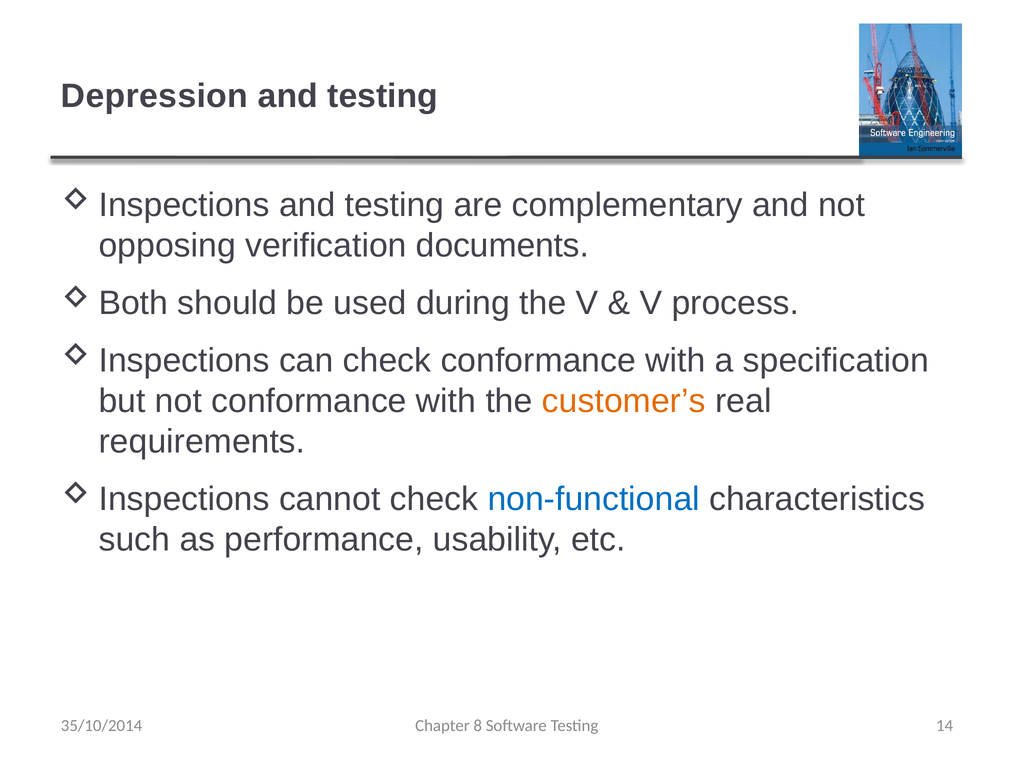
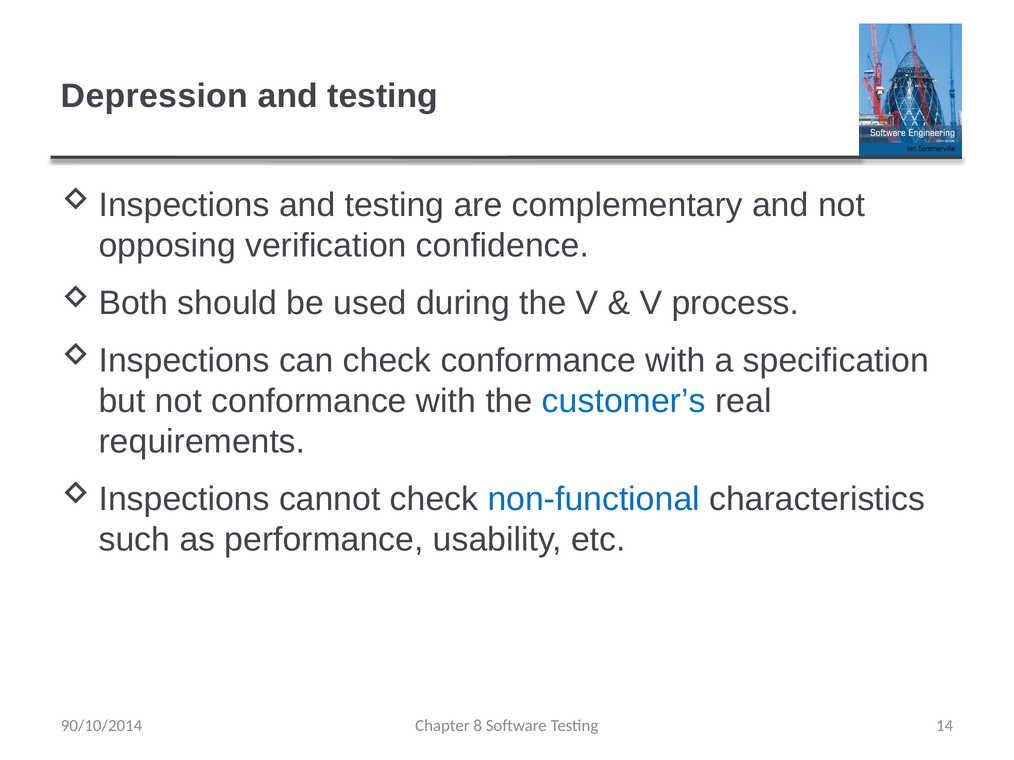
documents: documents -> confidence
customer’s colour: orange -> blue
35/10/2014: 35/10/2014 -> 90/10/2014
